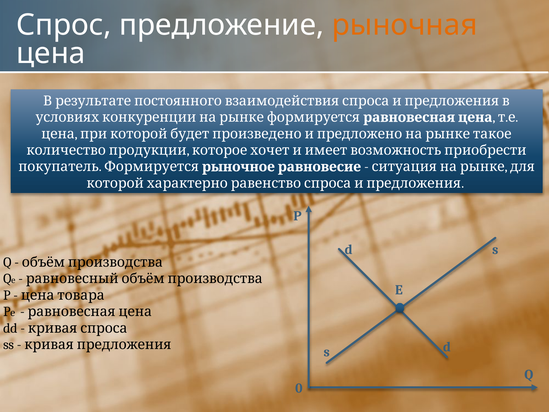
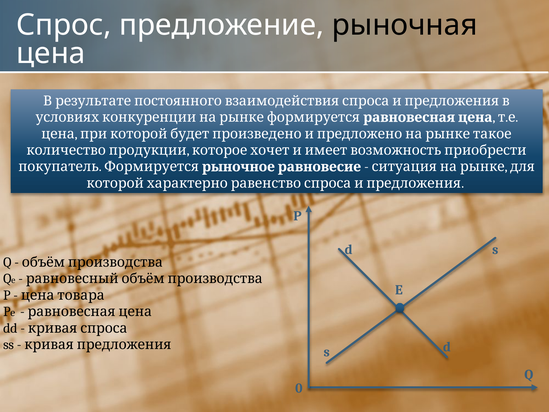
рыночная colour: orange -> black
